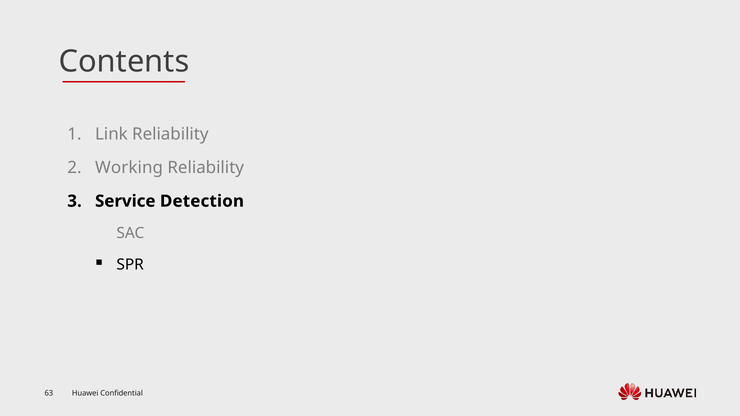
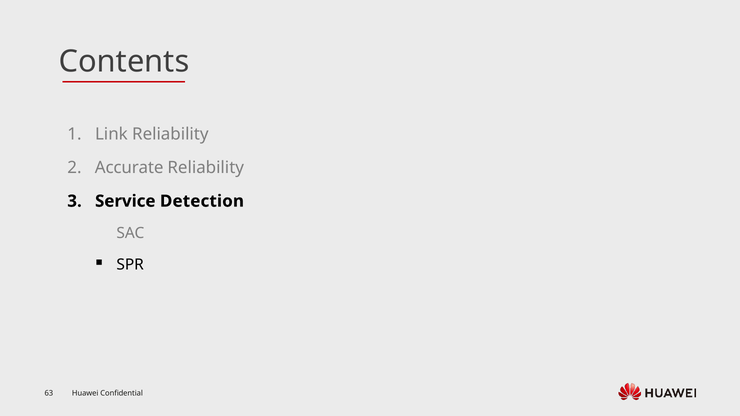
Working: Working -> Accurate
